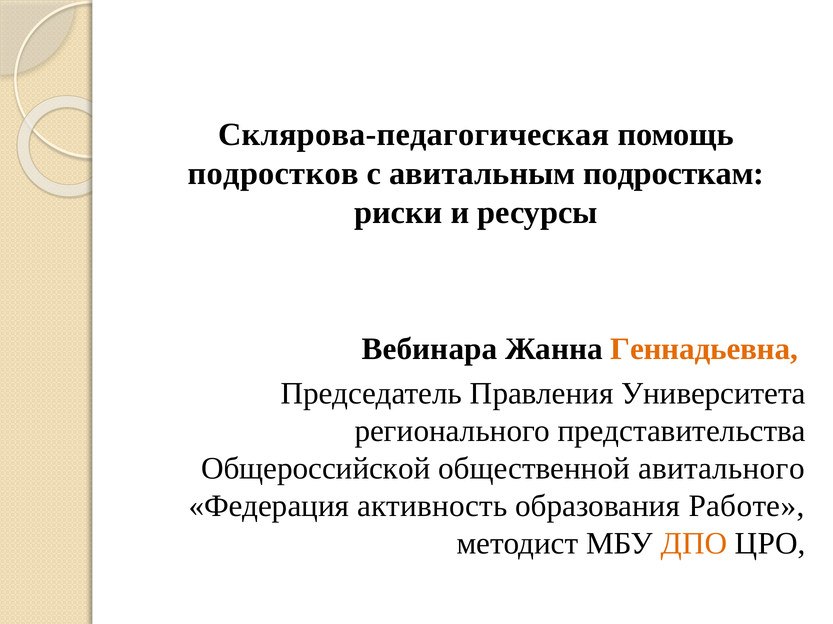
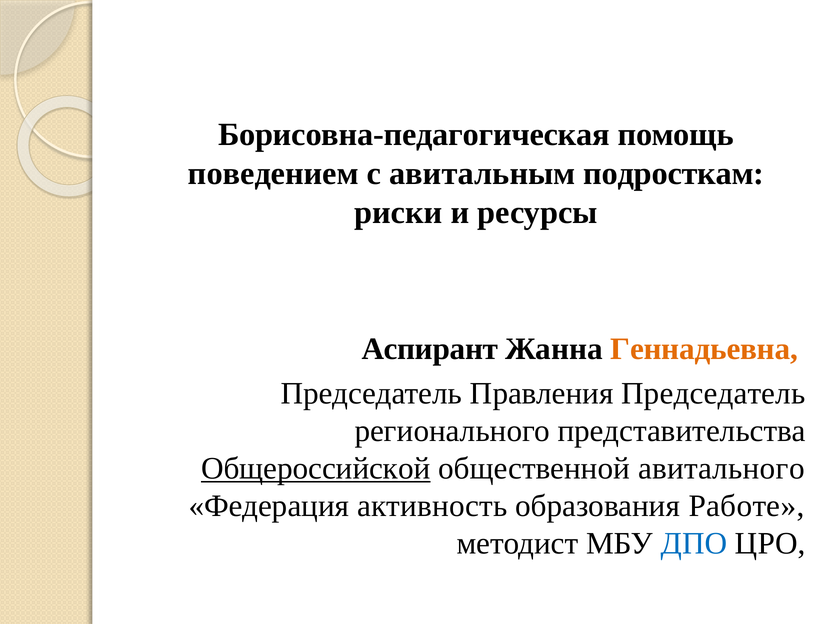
Склярова-педагогическая: Склярова-педагогическая -> Борисовна-педагогическая
подростков: подростков -> поведением
Вебинара: Вебинара -> Аспирант
Правления Университета: Университета -> Председатель
Общероссийской underline: none -> present
ДПО colour: orange -> blue
